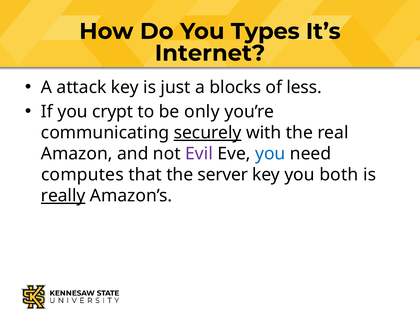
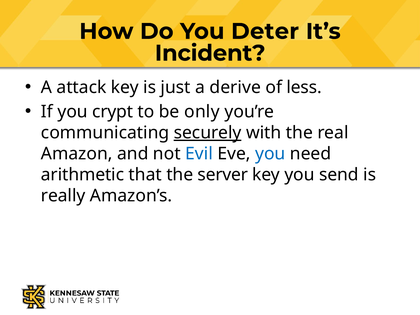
Types: Types -> Deter
Internet: Internet -> Incident
blocks: blocks -> derive
Evil colour: purple -> blue
computes: computes -> arithmetic
both: both -> send
really underline: present -> none
